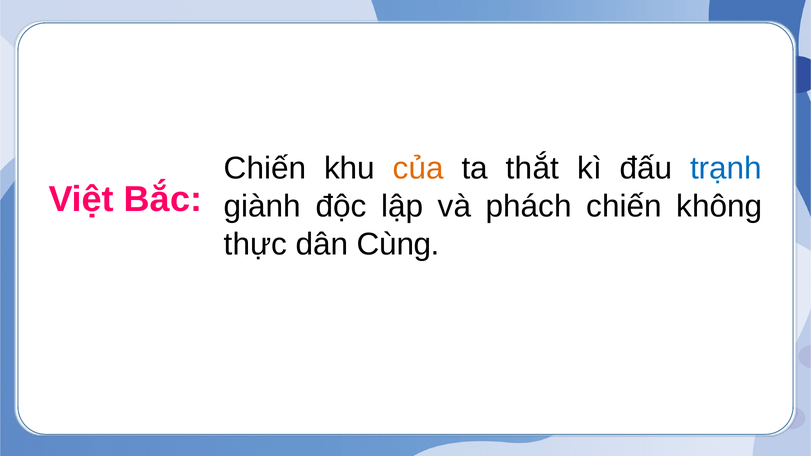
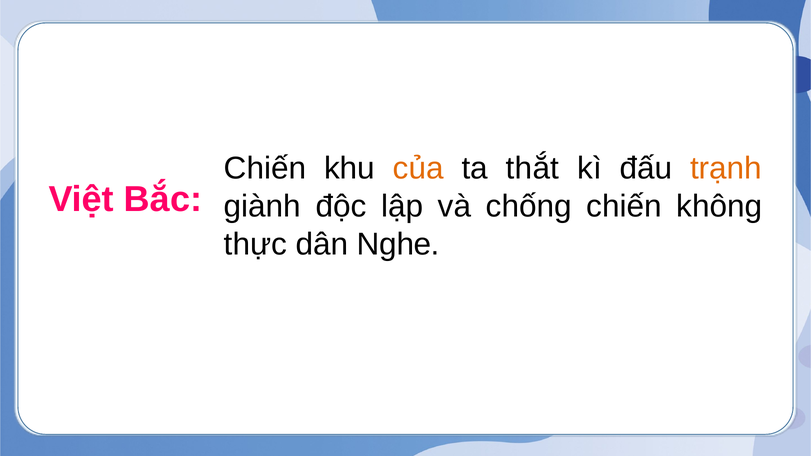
trạnh colour: blue -> orange
phách: phách -> chống
Cùng: Cùng -> Nghe
